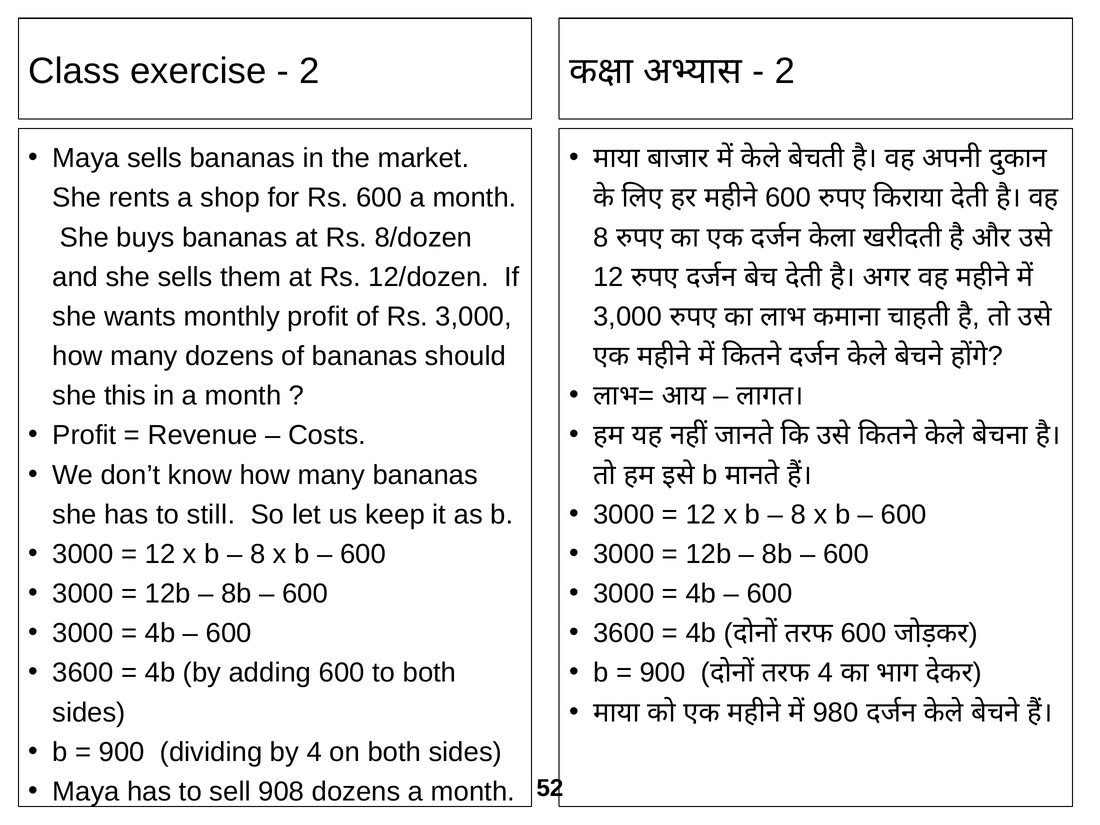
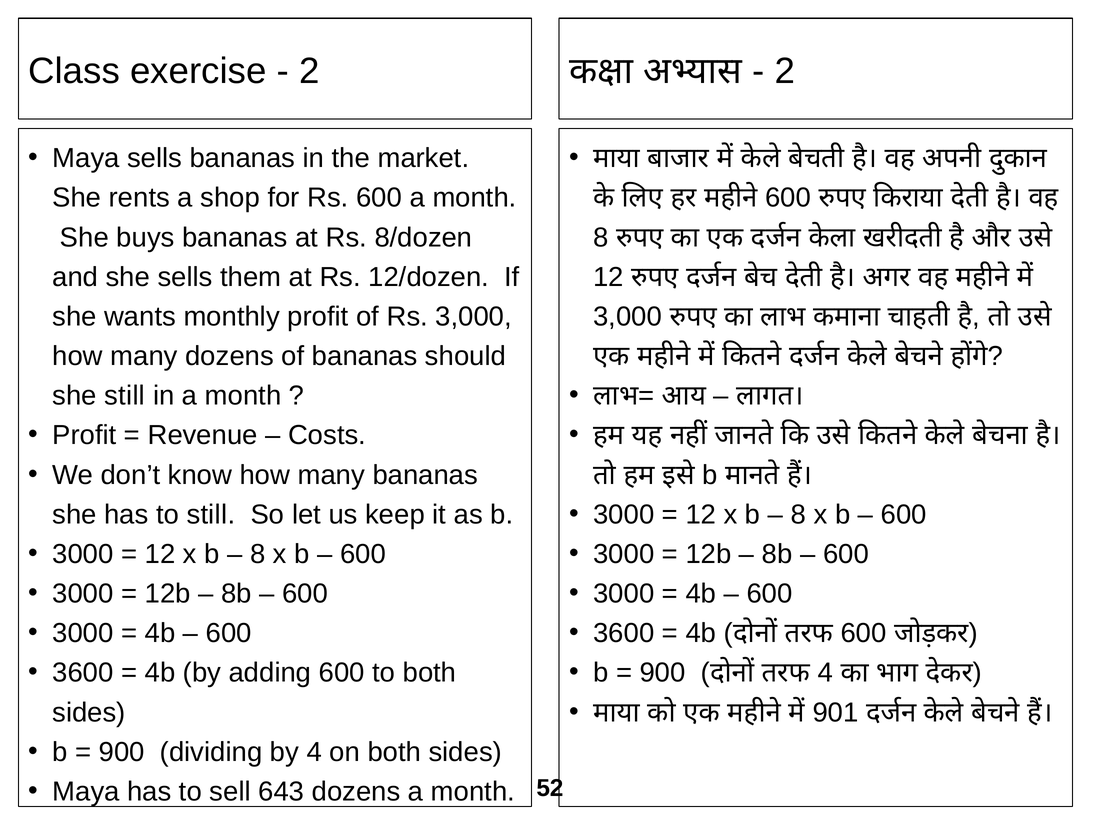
she this: this -> still
980: 980 -> 901
908: 908 -> 643
